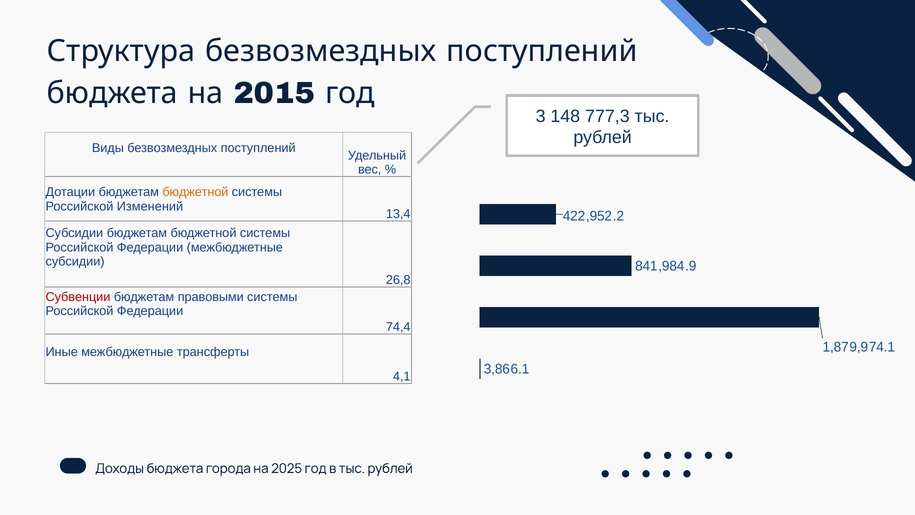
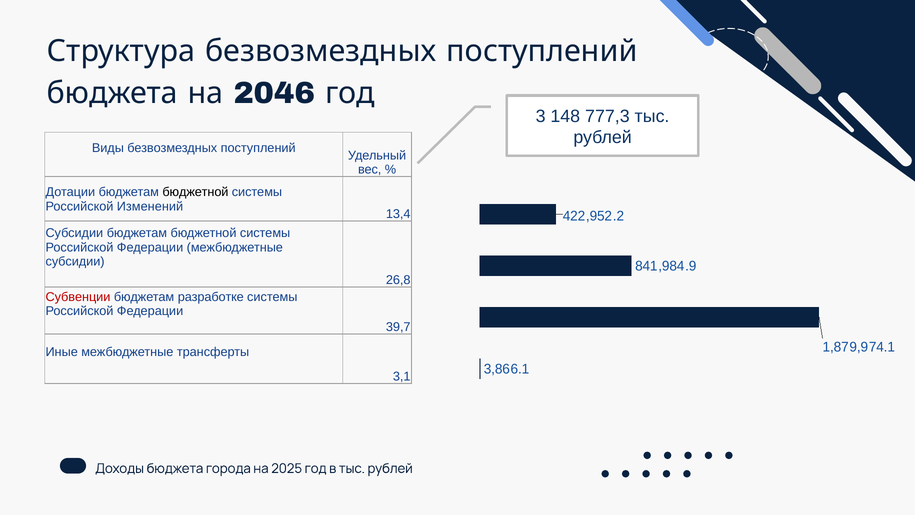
2015: 2015 -> 2046
бюджетной at (195, 192) colour: orange -> black
правовыми: правовыми -> разработке
74,4: 74,4 -> 39,7
4,1: 4,1 -> 3,1
